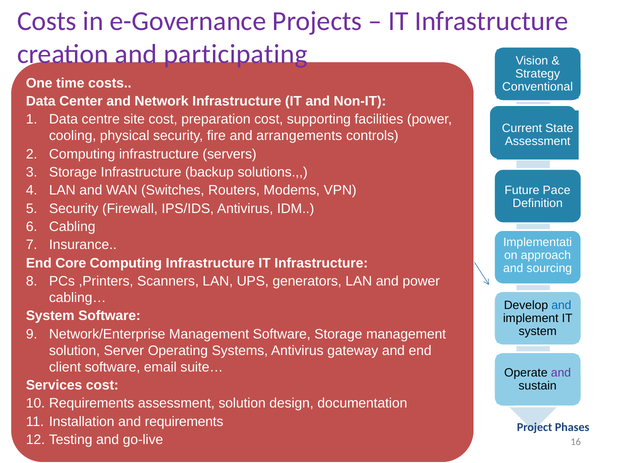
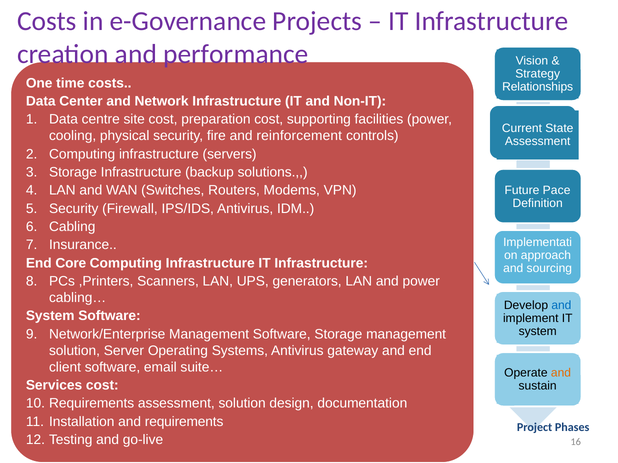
participating: participating -> performance
Conventional: Conventional -> Relationships
arrangements: arrangements -> reinforcement
and at (561, 373) colour: purple -> orange
